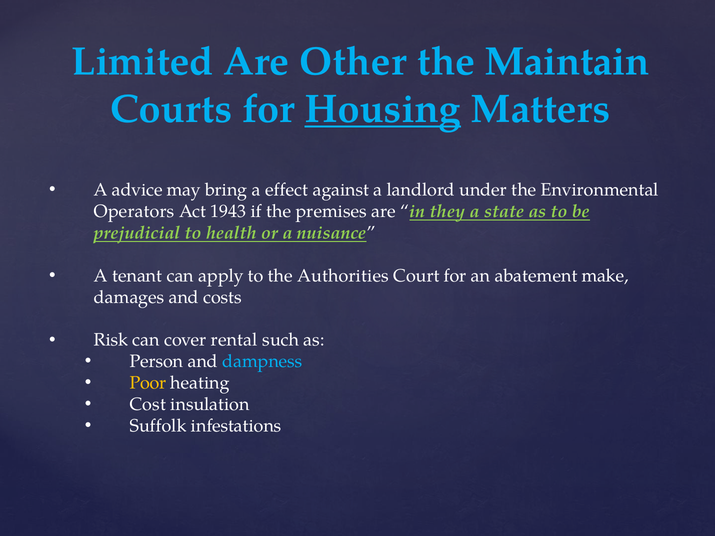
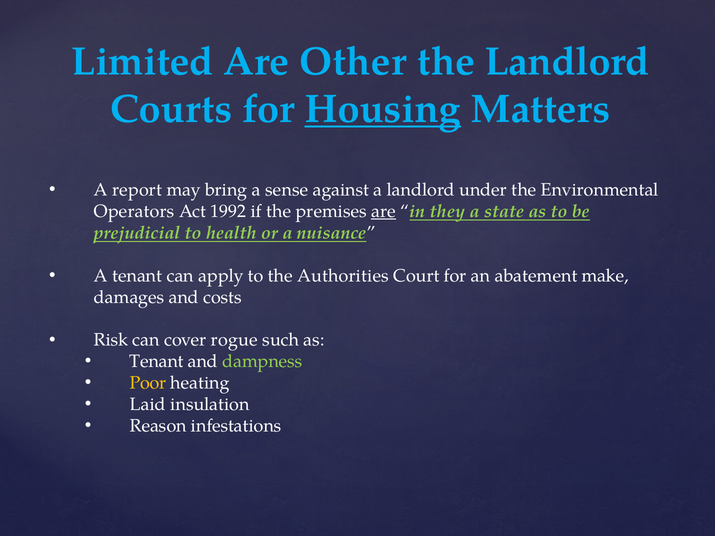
the Maintain: Maintain -> Landlord
advice: advice -> report
effect: effect -> sense
1943: 1943 -> 1992
are at (383, 212) underline: none -> present
rental: rental -> rogue
Person at (156, 362): Person -> Tenant
dampness colour: light blue -> light green
Cost: Cost -> Laid
Suffolk: Suffolk -> Reason
